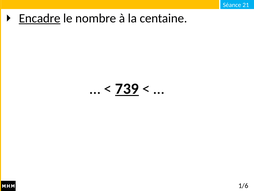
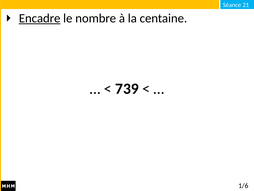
739 underline: present -> none
